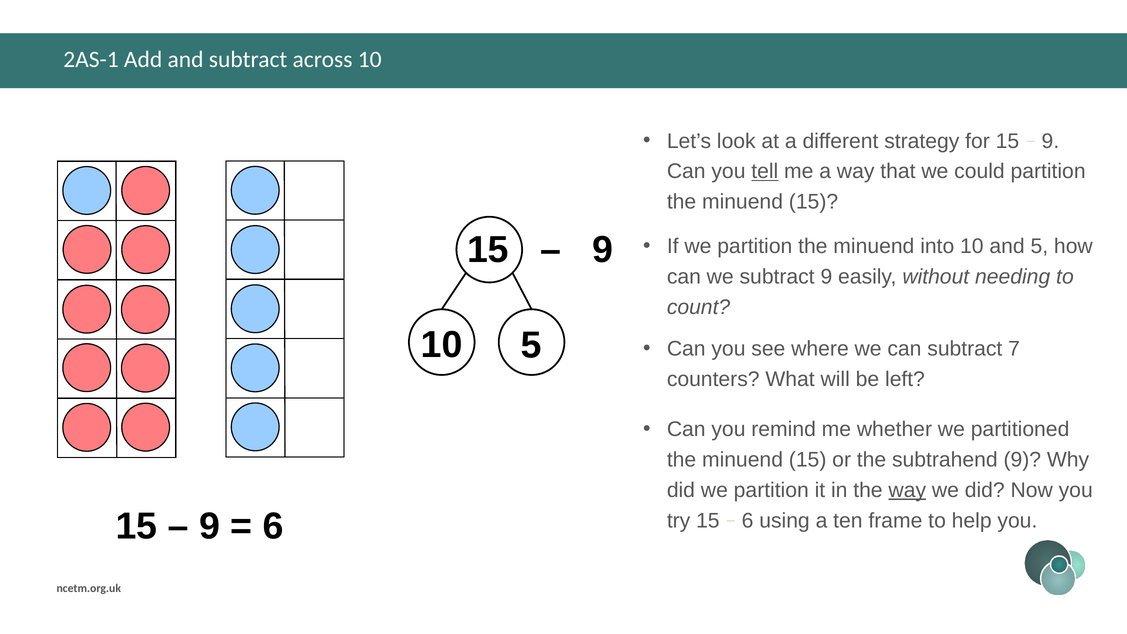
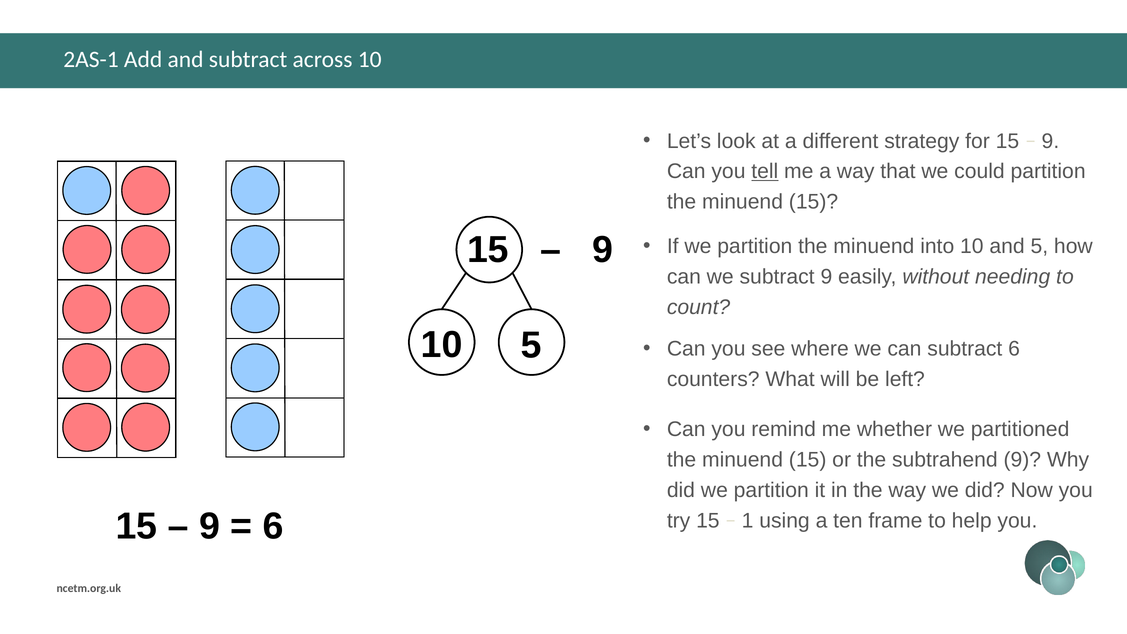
subtract 7: 7 -> 6
way at (907, 490) underline: present -> none
6 at (748, 521): 6 -> 1
